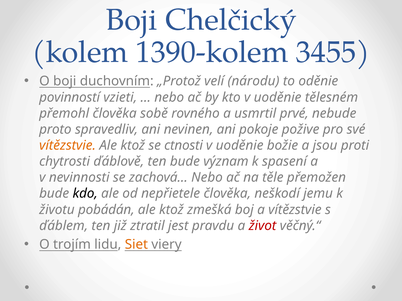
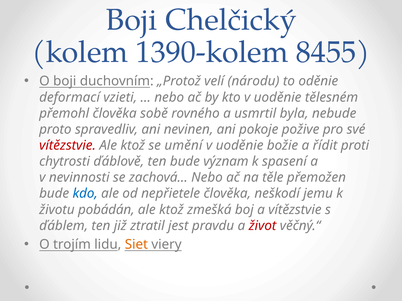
3455: 3455 -> 8455
povinností: povinností -> deformací
prvé: prvé -> byla
vítězstvie at (68, 146) colour: orange -> red
ctnosti: ctnosti -> umění
jsou: jsou -> řídit
kdo colour: black -> blue
